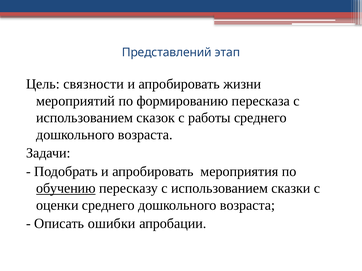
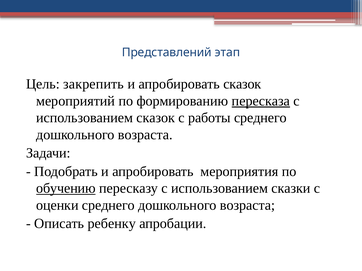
связности: связности -> закрепить
апробировать жизни: жизни -> сказок
пересказа underline: none -> present
ошибки: ошибки -> ребенку
